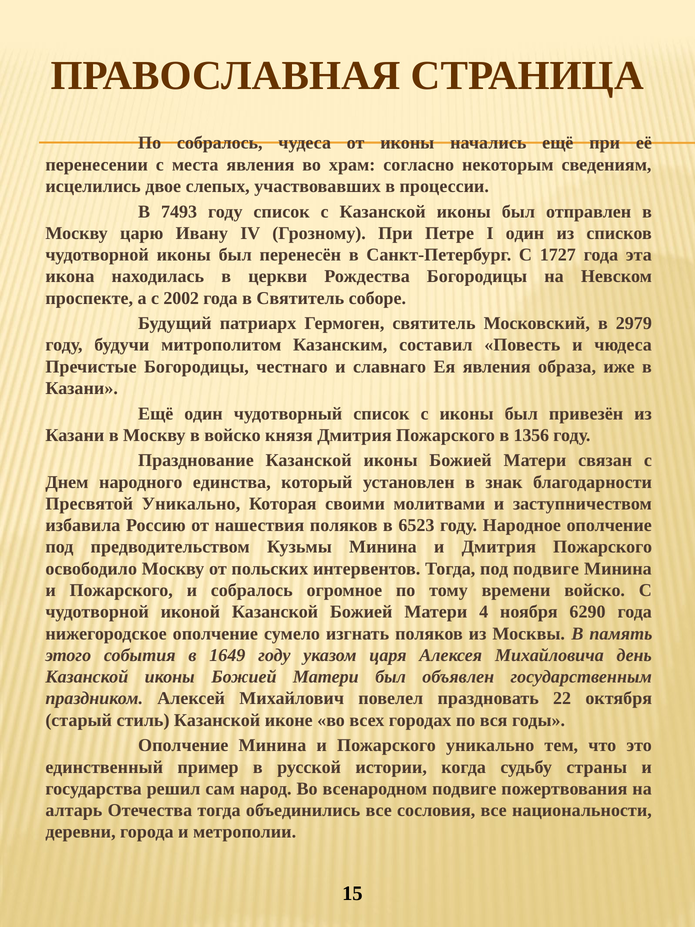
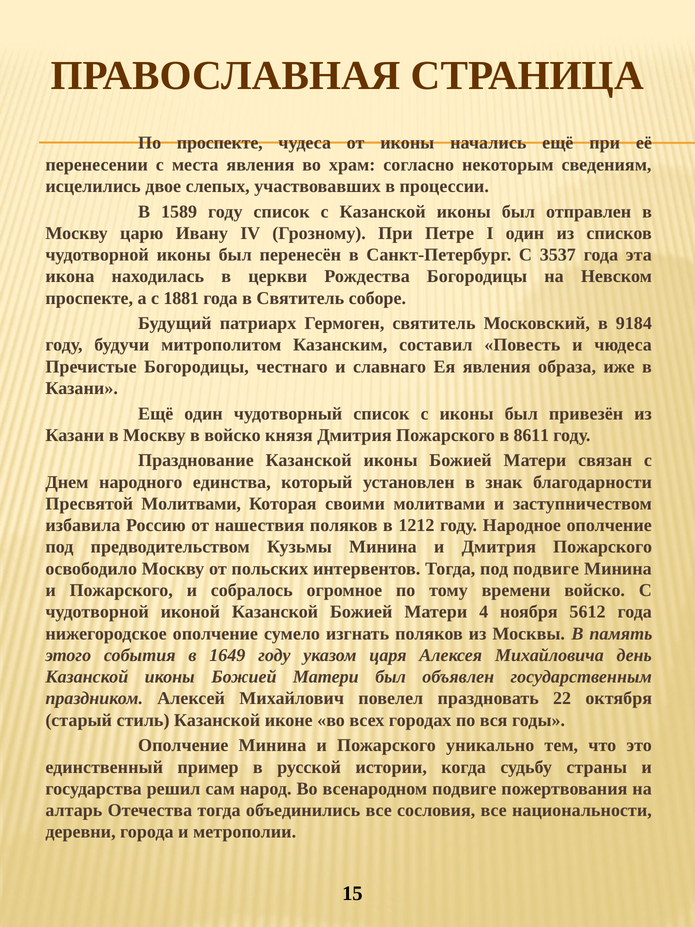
По собралось: собралось -> проспекте
7493: 7493 -> 1589
1727: 1727 -> 3537
2002: 2002 -> 1881
2979: 2979 -> 9184
1356: 1356 -> 8611
Пресвятой Уникально: Уникально -> Молитвами
6523: 6523 -> 1212
6290: 6290 -> 5612
